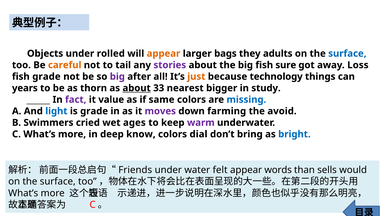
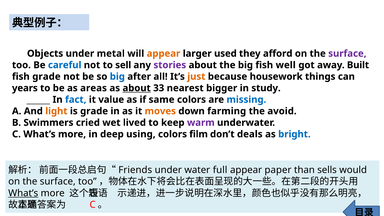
rolled: rolled -> metal
bags: bags -> used
adults: adults -> afford
surface at (347, 54) colour: blue -> purple
careful colour: orange -> blue
tail: tail -> sell
sure: sure -> well
Loss: Loss -> Built
big at (117, 77) colour: purple -> blue
technology: technology -> housework
thorn: thorn -> areas
fact colour: purple -> blue
light colour: blue -> orange
moves colour: purple -> orange
ages: ages -> lived
know: know -> using
dial: dial -> film
bring: bring -> deals
felt: felt -> full
words: words -> paper
What’s at (23, 193) underline: none -> present
